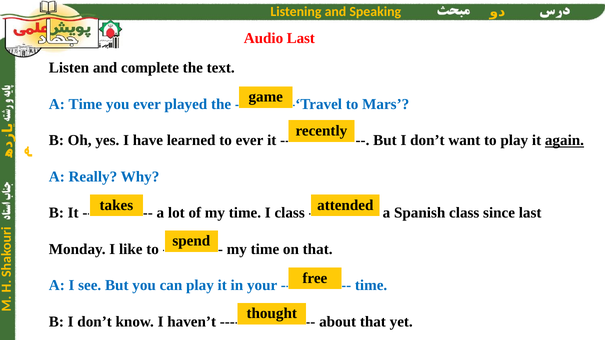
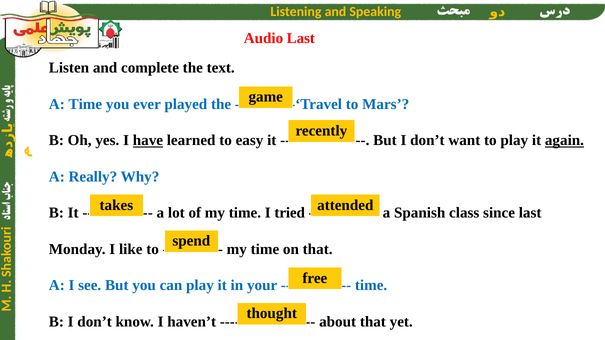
have underline: none -> present
to ever: ever -> easy
I class: class -> tried
